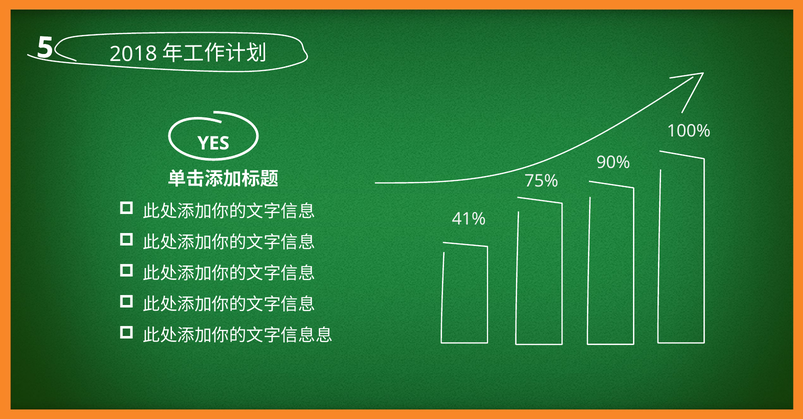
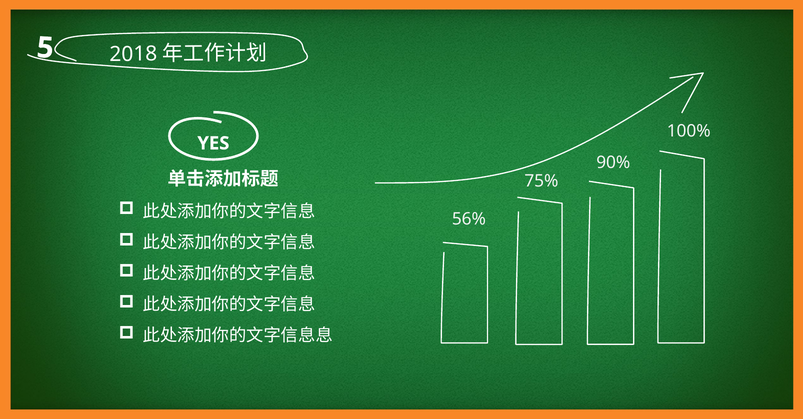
41%: 41% -> 56%
